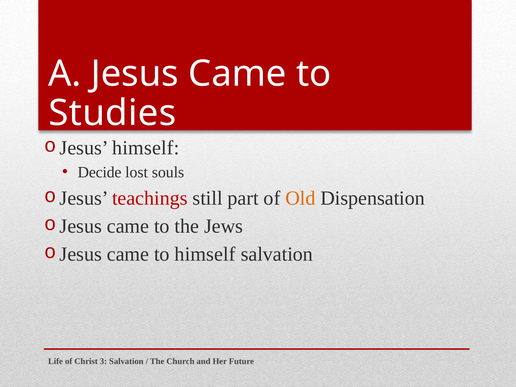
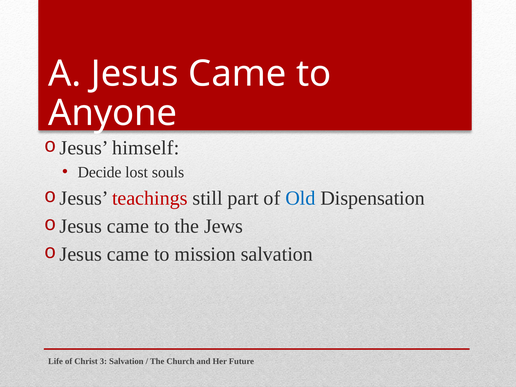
Studies: Studies -> Anyone
Old colour: orange -> blue
to himself: himself -> mission
